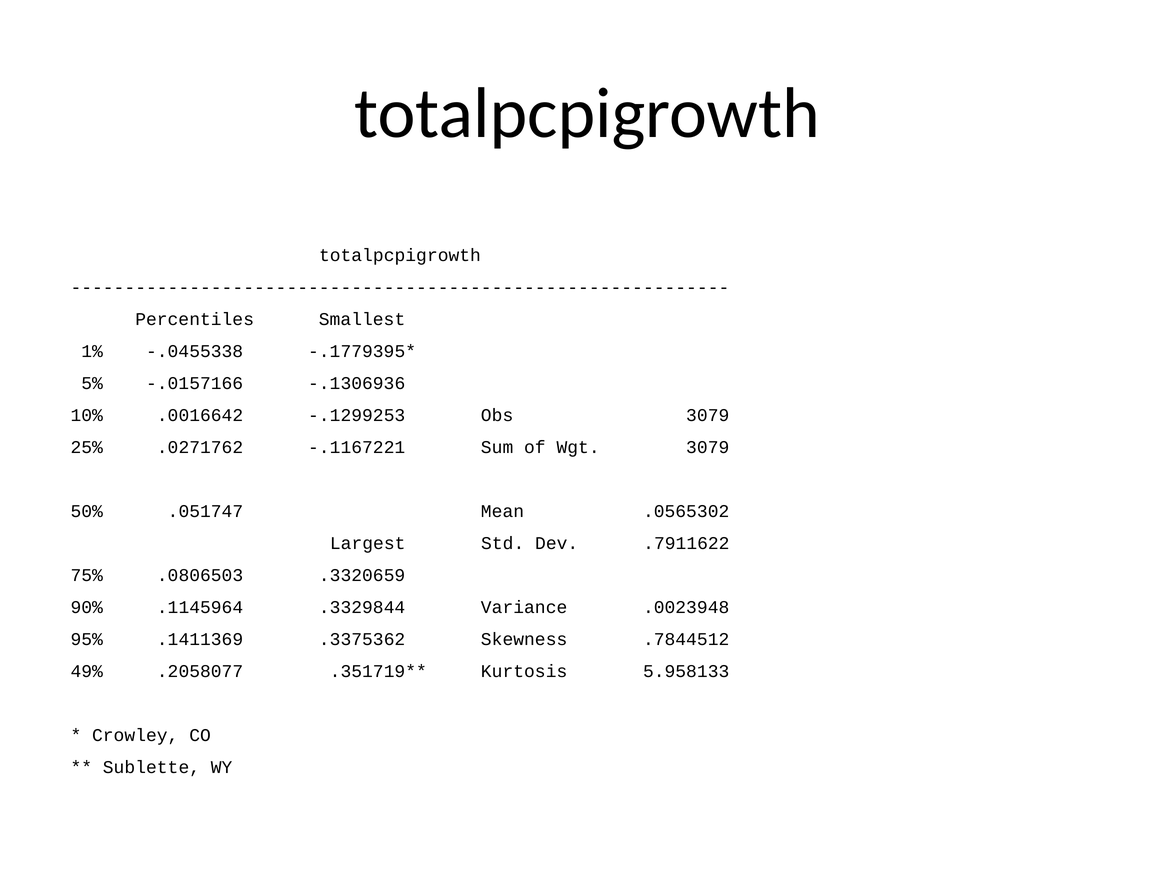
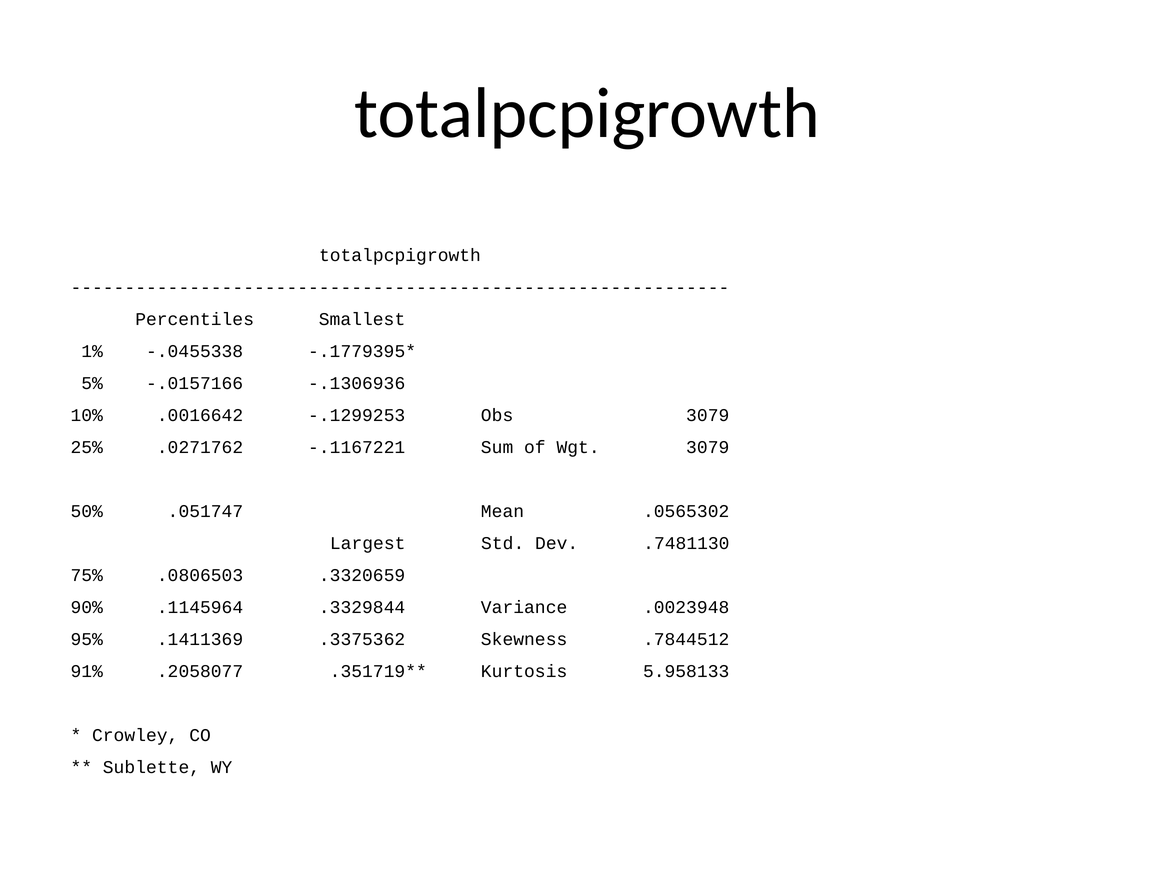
.7911622: .7911622 -> .7481130
49%: 49% -> 91%
